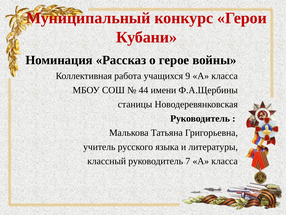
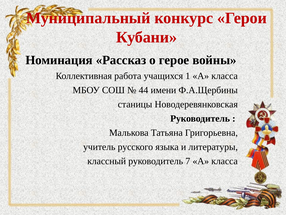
9: 9 -> 1
